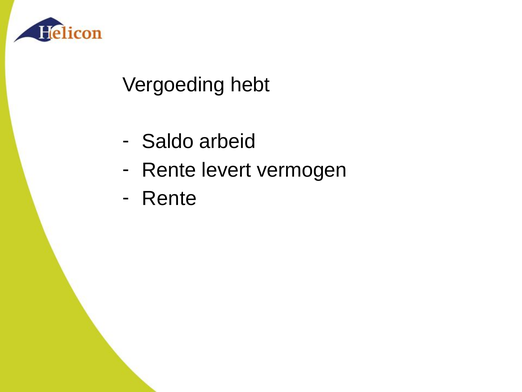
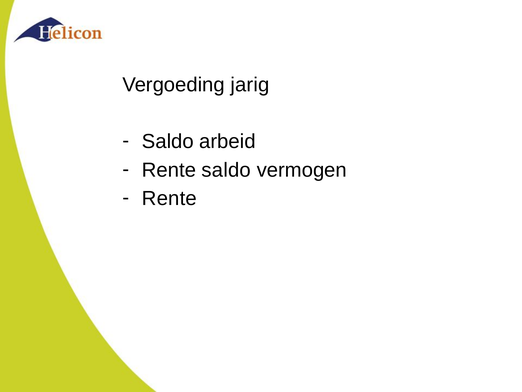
hebt: hebt -> jarig
Rente levert: levert -> saldo
